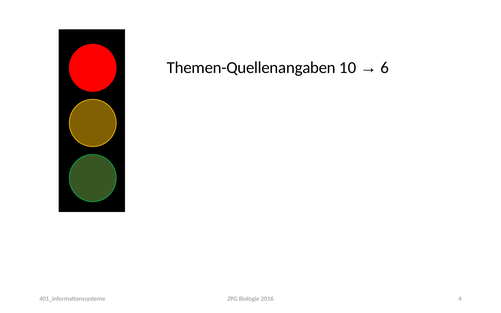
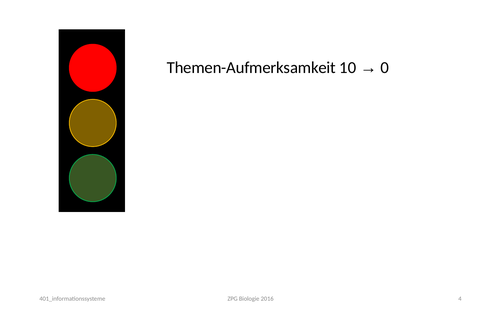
Themen-Quellenangaben: Themen-Quellenangaben -> Themen-Aufmerksamkeit
6: 6 -> 0
